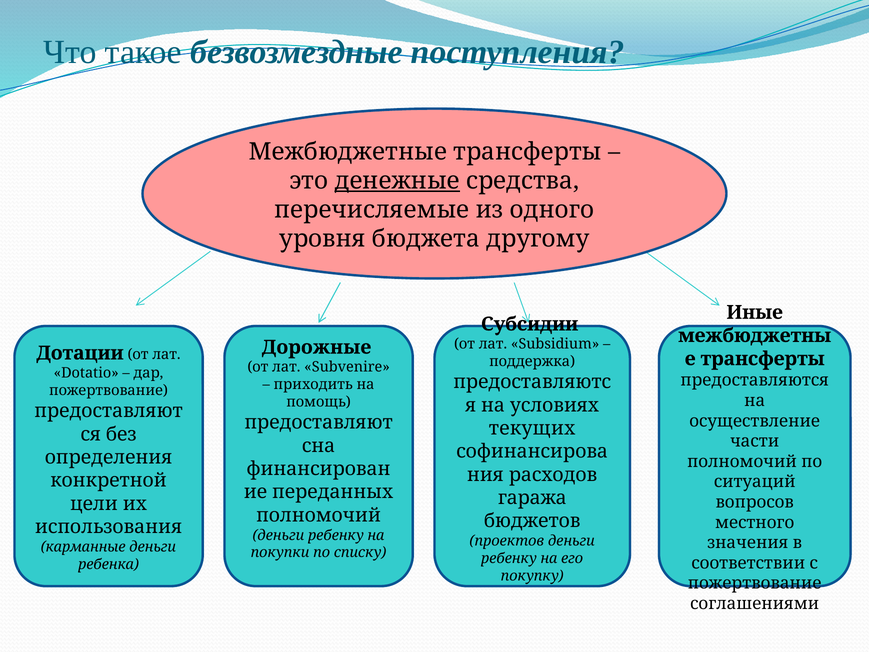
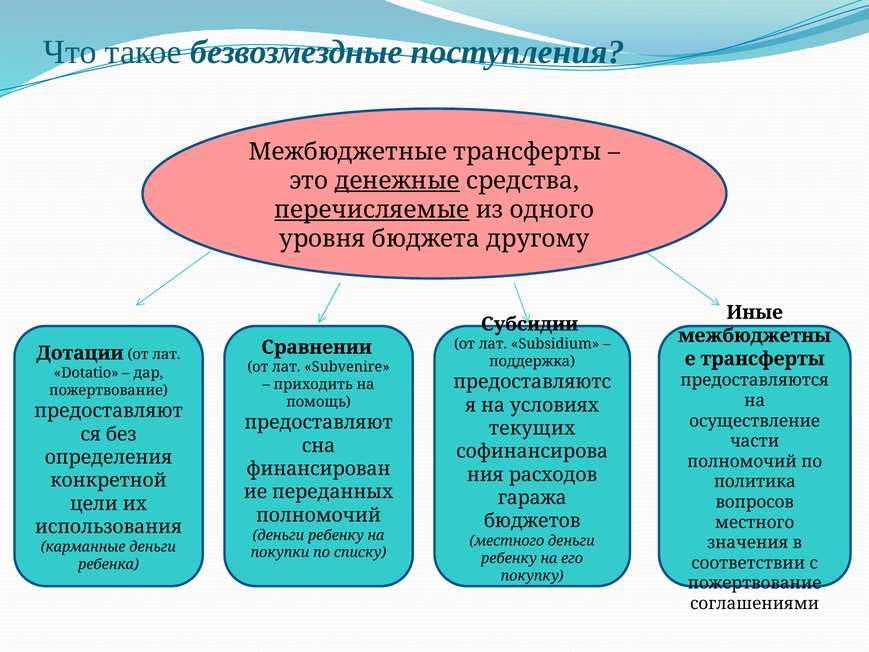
перечисляемые underline: none -> present
Дорожные: Дорожные -> Сравнении
ситуаций: ситуаций -> политика
проектов at (507, 541): проектов -> местного
